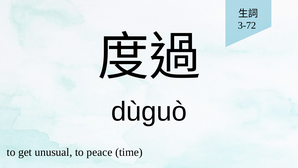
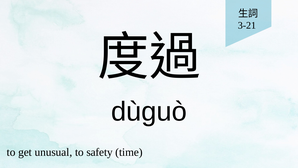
3-72: 3-72 -> 3-21
peace: peace -> safety
